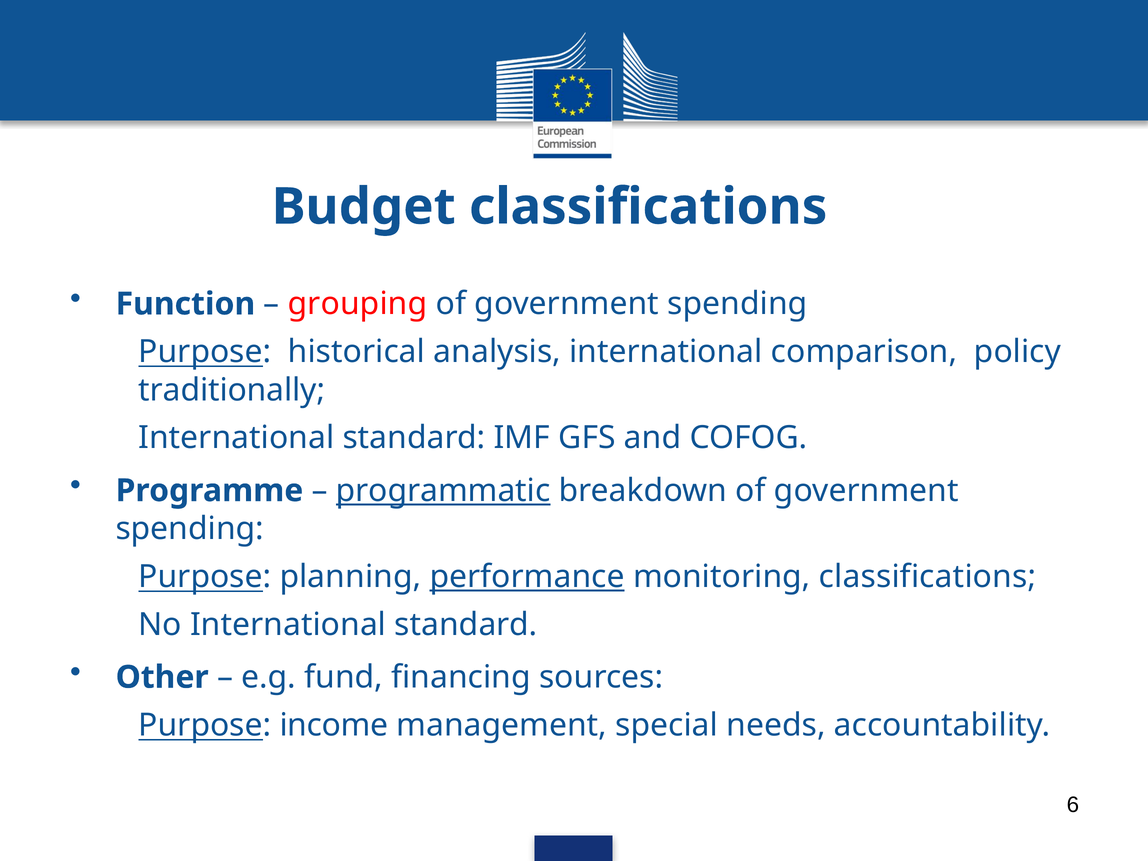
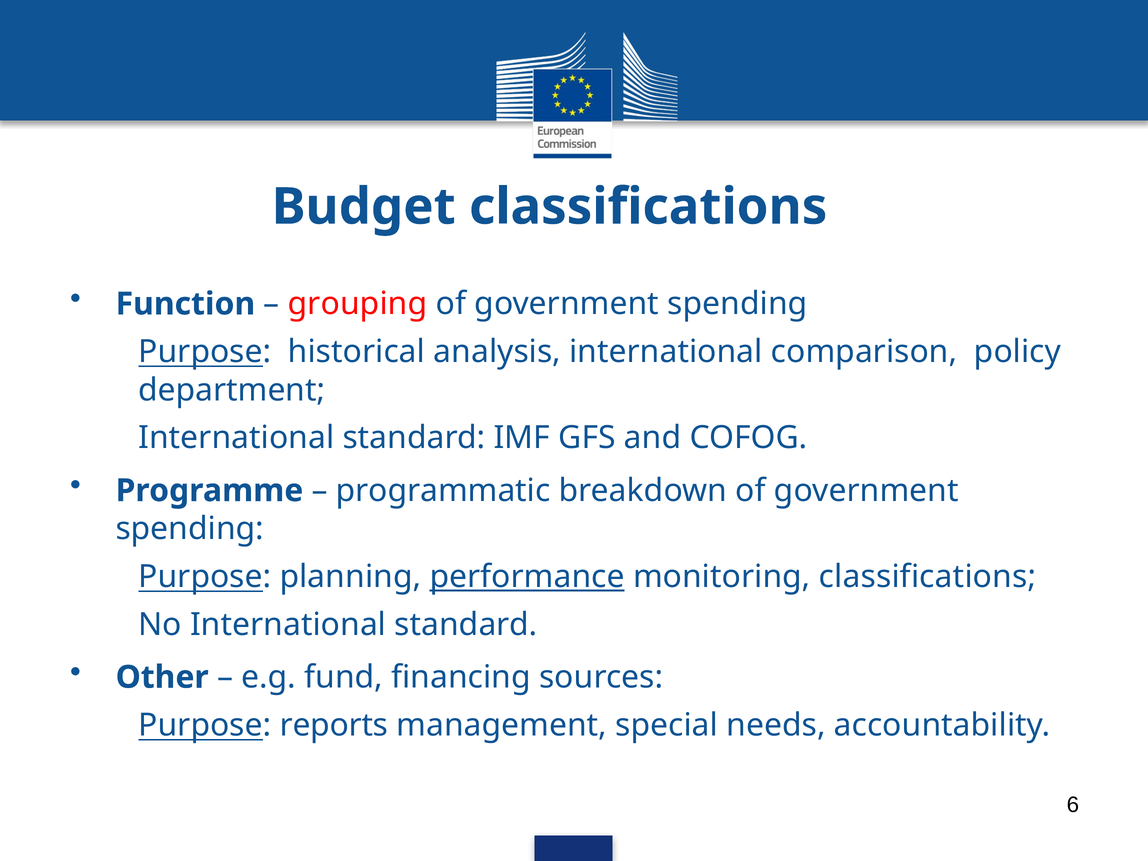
traditionally: traditionally -> department
programmatic underline: present -> none
income: income -> reports
